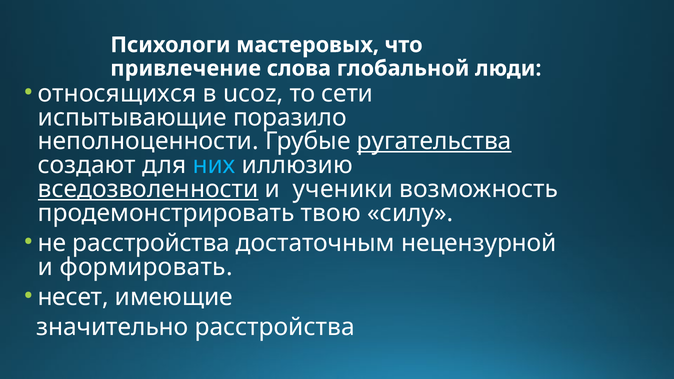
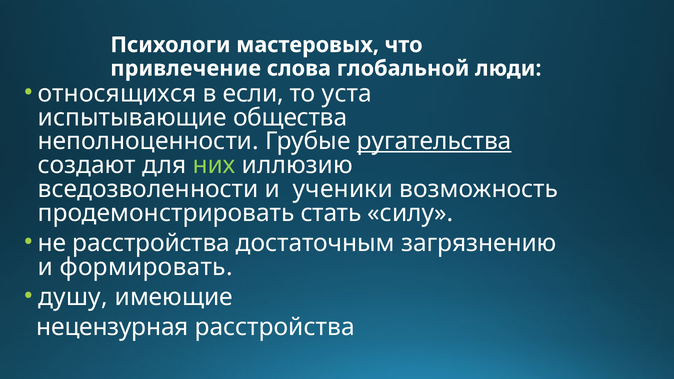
ucoz: ucoz -> если
сети: сети -> уста
поразило: поразило -> общества
них colour: light blue -> light green
вседозволенности underline: present -> none
твою: твою -> стать
нецензурной: нецензурной -> загрязнению
несет: несет -> душу
значительно: значительно -> нецензурная
